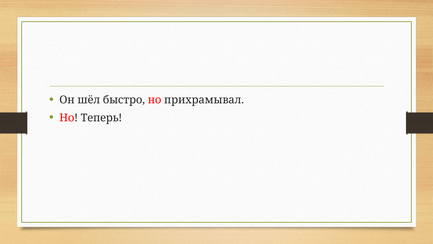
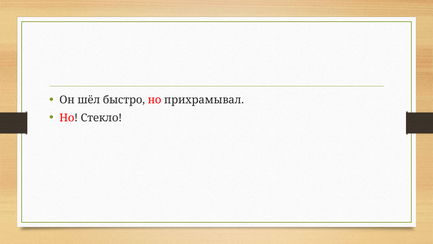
Теперь: Теперь -> Стекло
